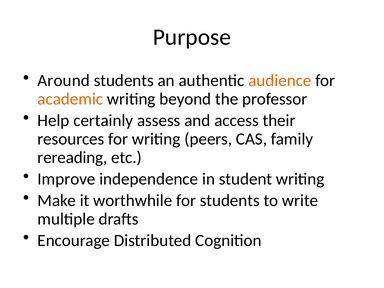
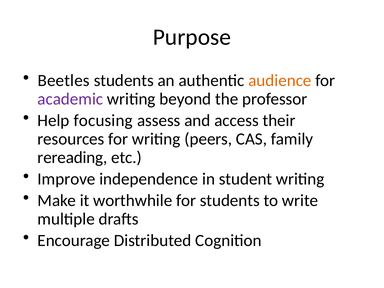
Around: Around -> Beetles
academic colour: orange -> purple
certainly: certainly -> focusing
